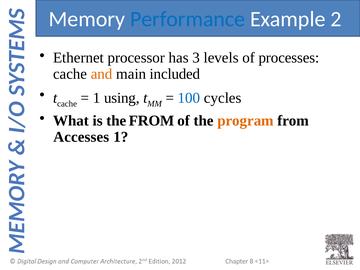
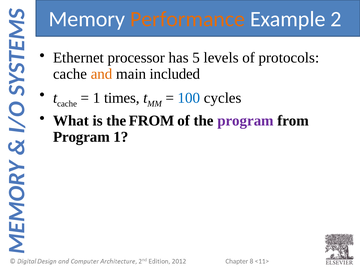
Performance colour: blue -> orange
3: 3 -> 5
processes: processes -> protocols
using: using -> times
program at (246, 121) colour: orange -> purple
Accesses at (81, 137): Accesses -> Program
